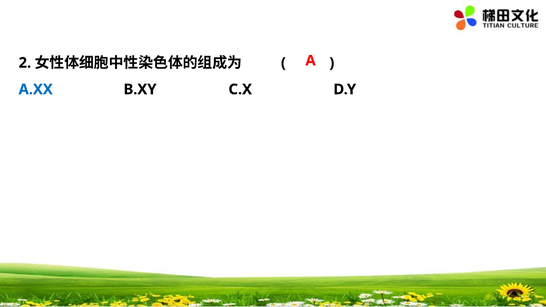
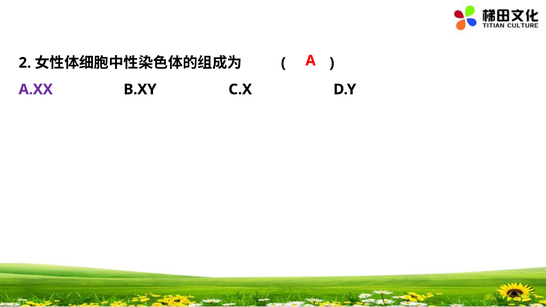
A.XX colour: blue -> purple
